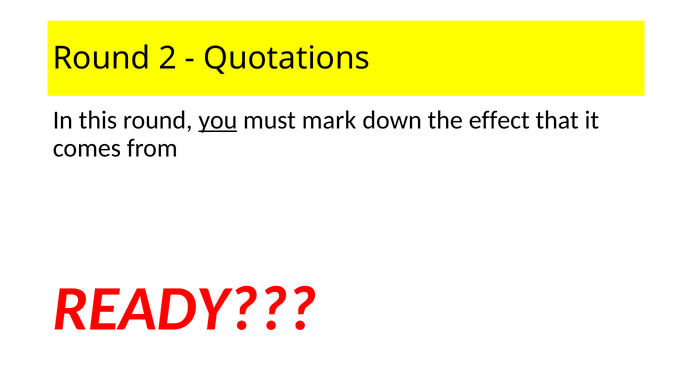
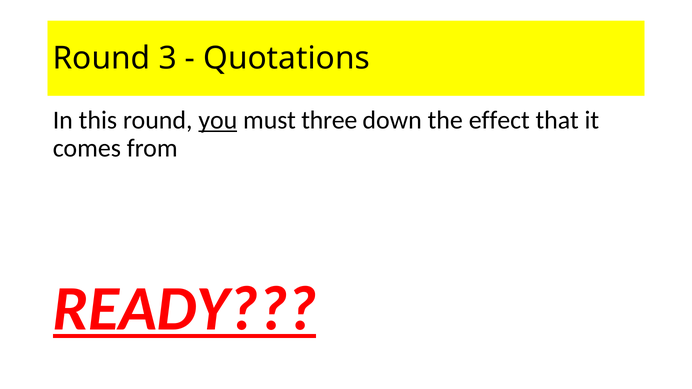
2: 2 -> 3
mark: mark -> three
READY underline: none -> present
